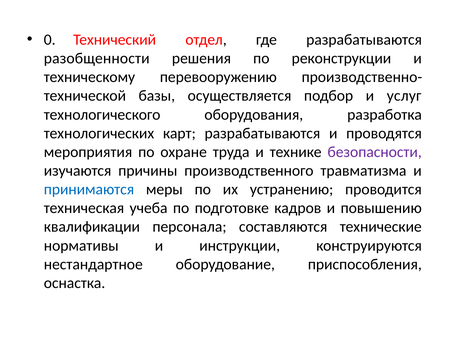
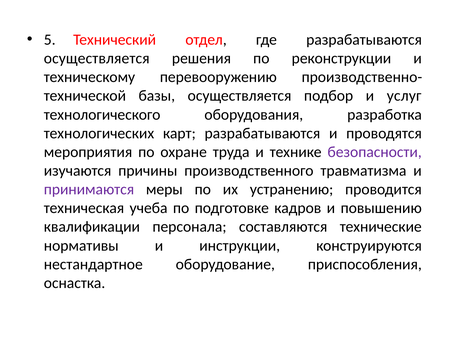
0: 0 -> 5
разобщенности at (97, 58): разобщенности -> осуществляется
принимаются colour: blue -> purple
